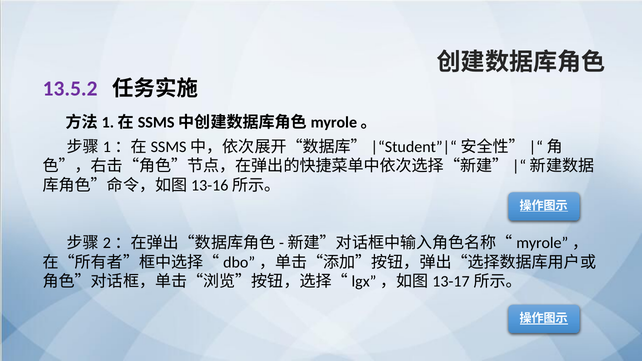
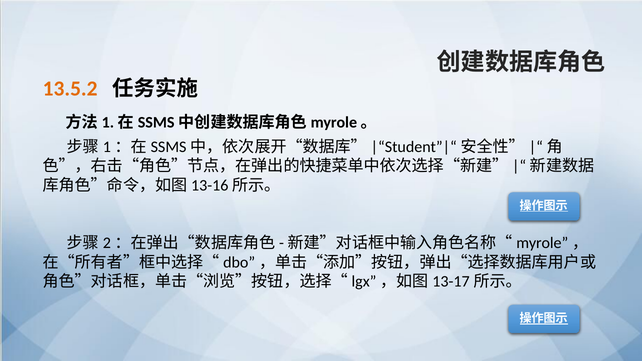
13.5.2 colour: purple -> orange
